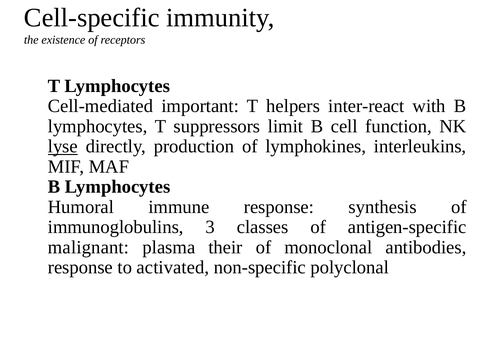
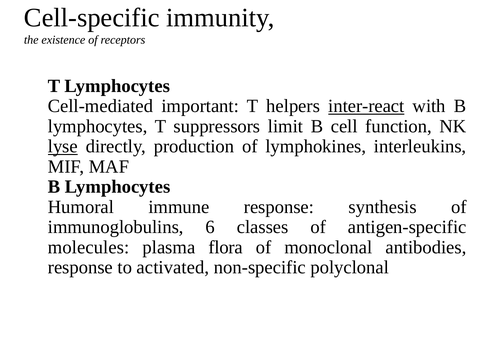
inter-react underline: none -> present
3: 3 -> 6
malignant: malignant -> molecules
their: their -> flora
